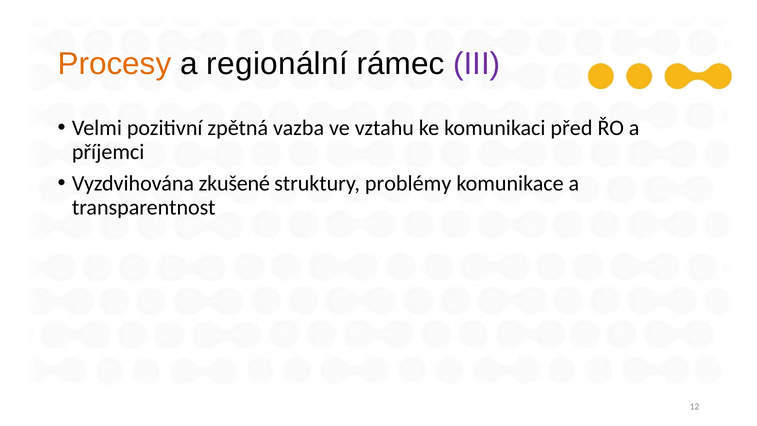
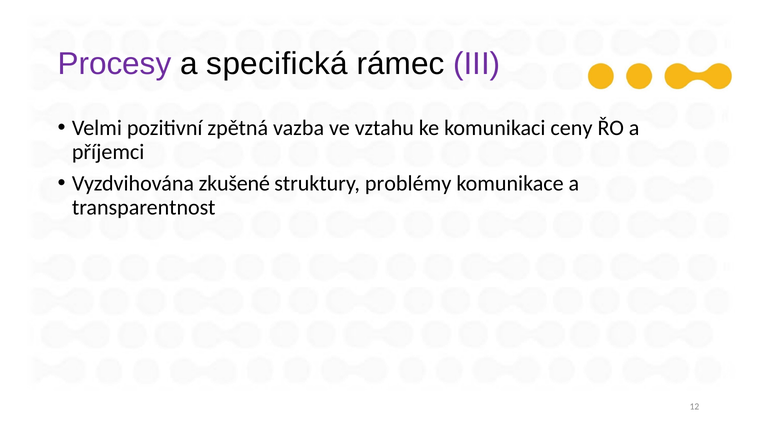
Procesy colour: orange -> purple
regionální: regionální -> specifická
před: před -> ceny
